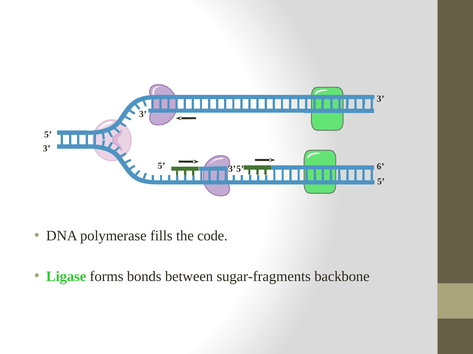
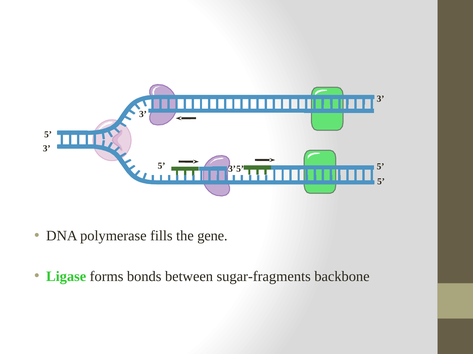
6 at (381, 167): 6 -> 5
code: code -> gene
